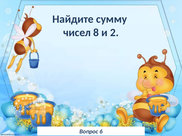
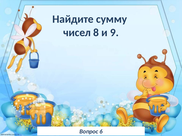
2: 2 -> 9
